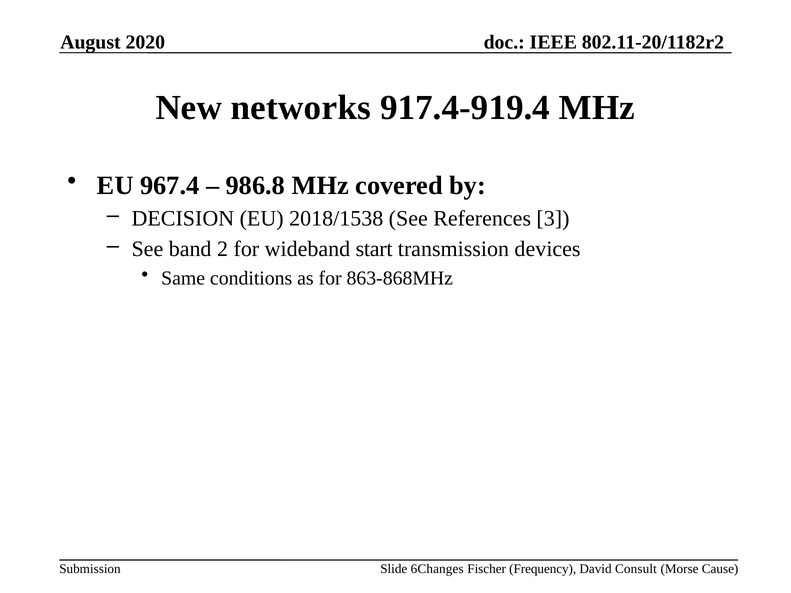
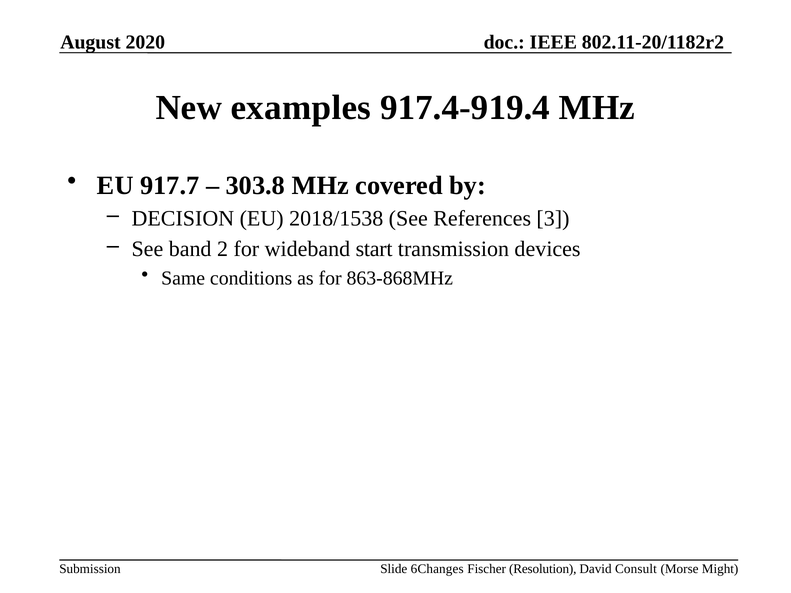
networks: networks -> examples
967.4: 967.4 -> 917.7
986.8: 986.8 -> 303.8
Frequency: Frequency -> Resolution
Cause: Cause -> Might
